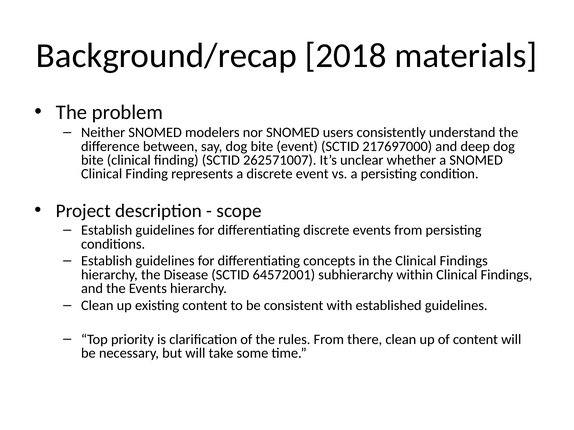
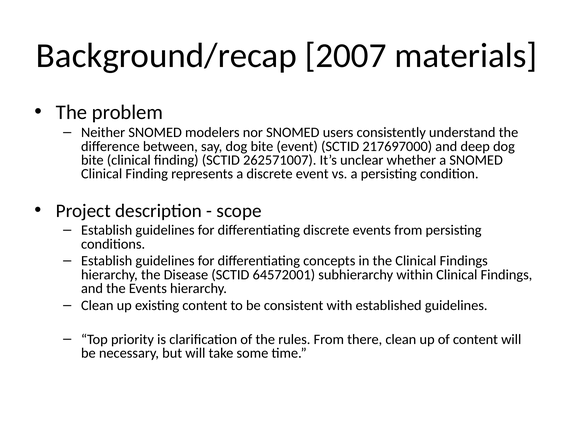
2018: 2018 -> 2007
